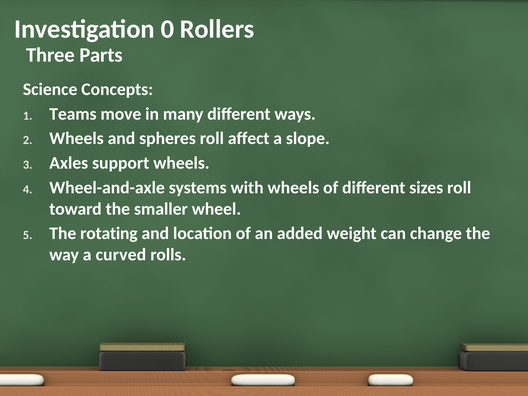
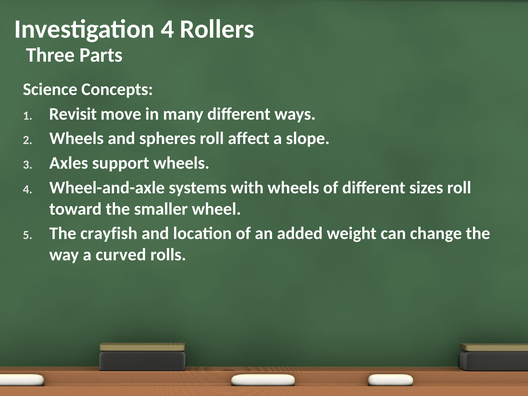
Investigation 0: 0 -> 4
Teams: Teams -> Revisit
rotating: rotating -> crayfish
